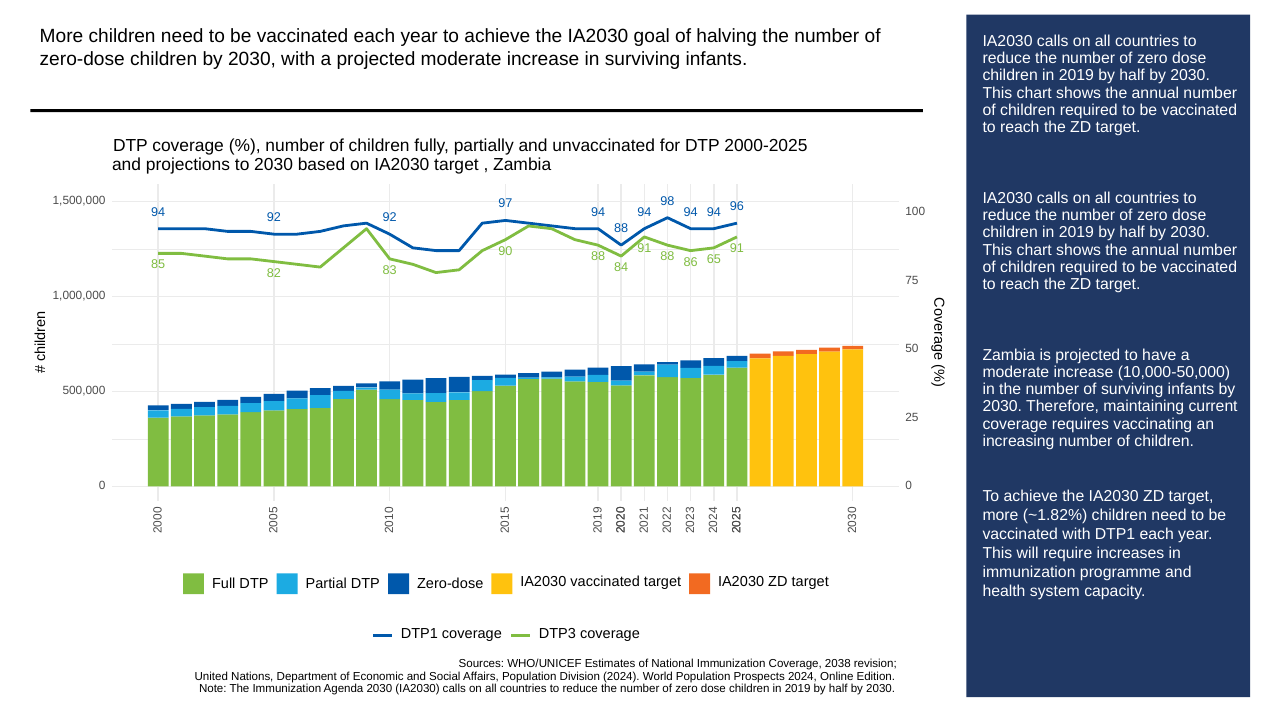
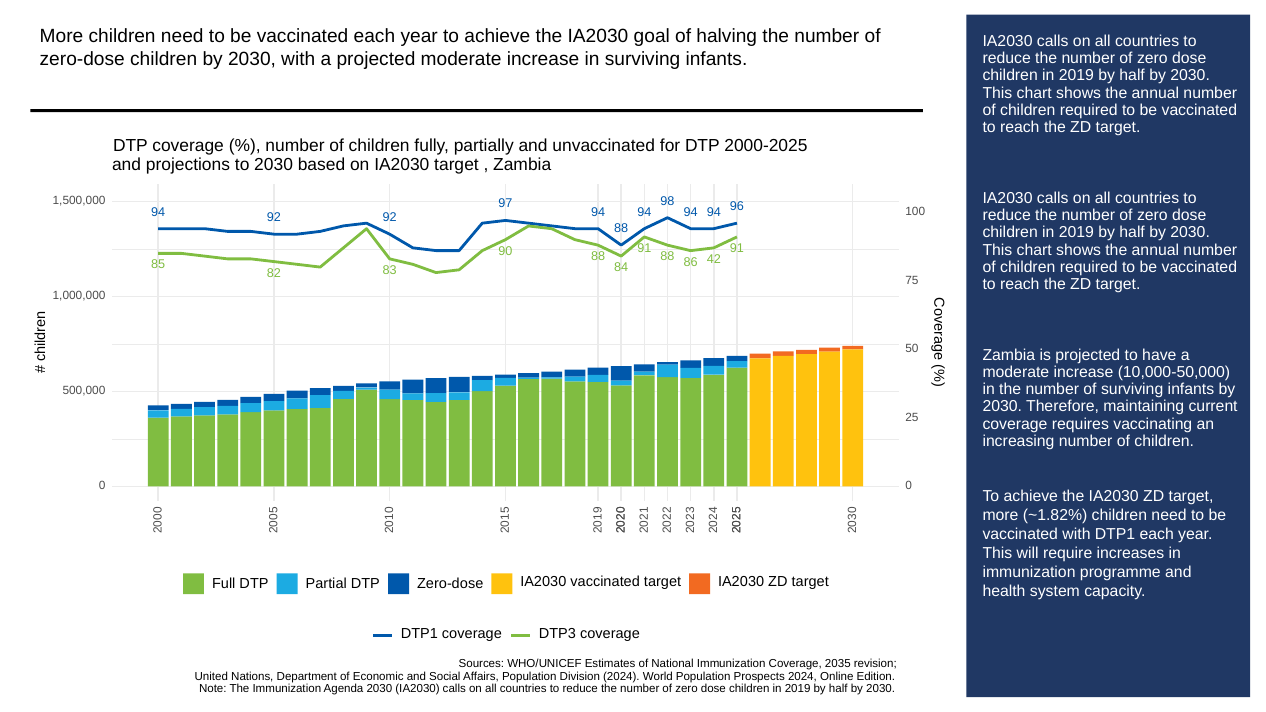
65: 65 -> 42
2038: 2038 -> 2035
